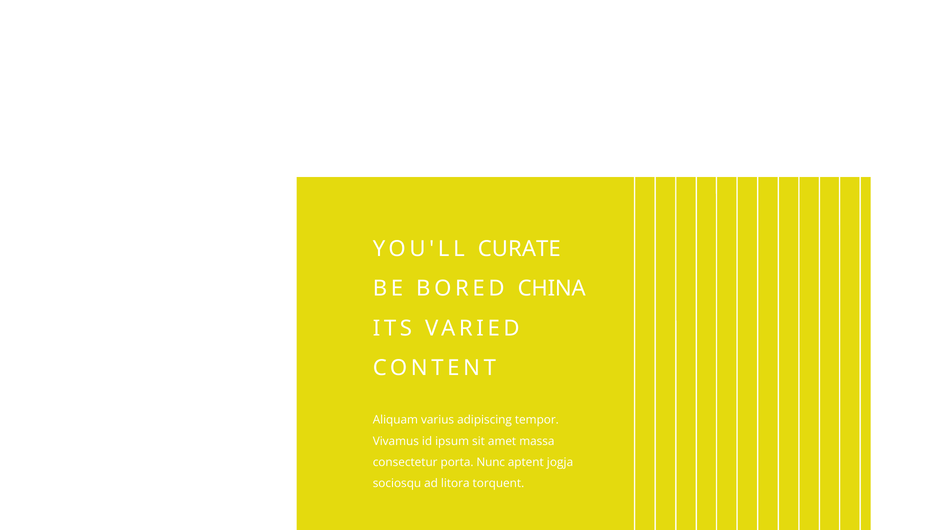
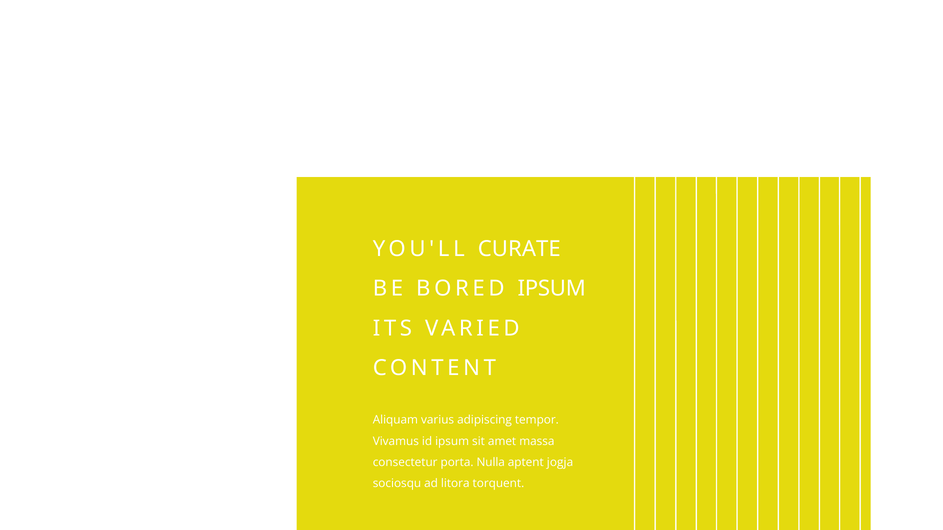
BORED CHINA: CHINA -> IPSUM
Nunc: Nunc -> Nulla
